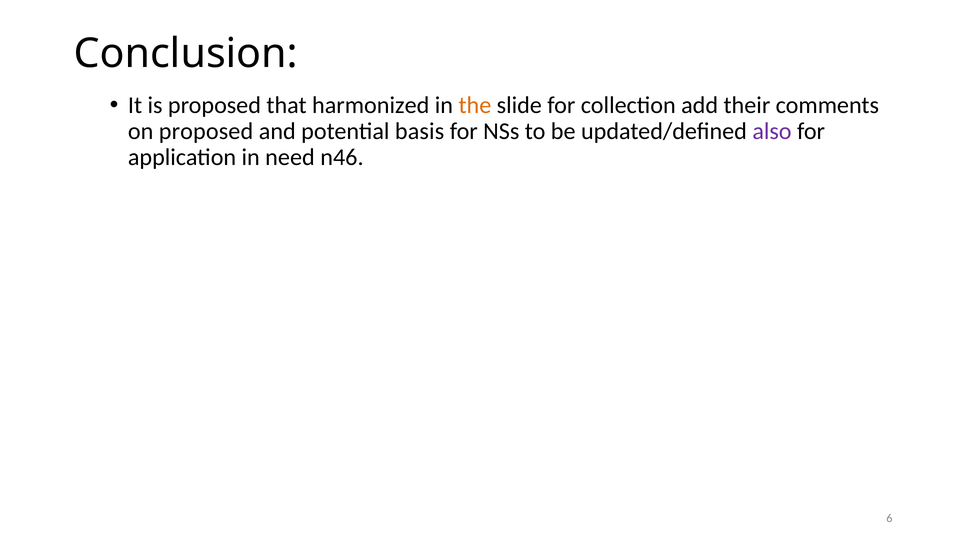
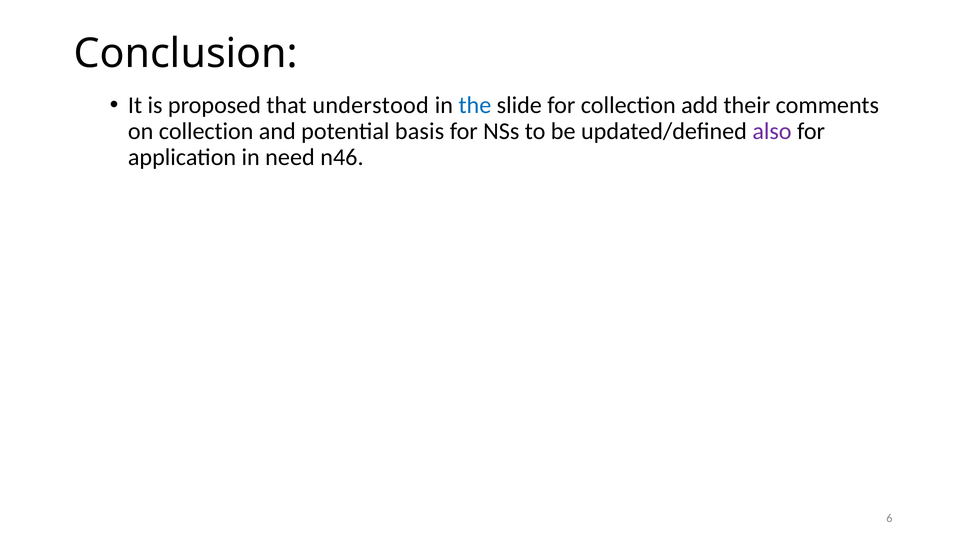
harmonized: harmonized -> understood
the colour: orange -> blue
on proposed: proposed -> collection
